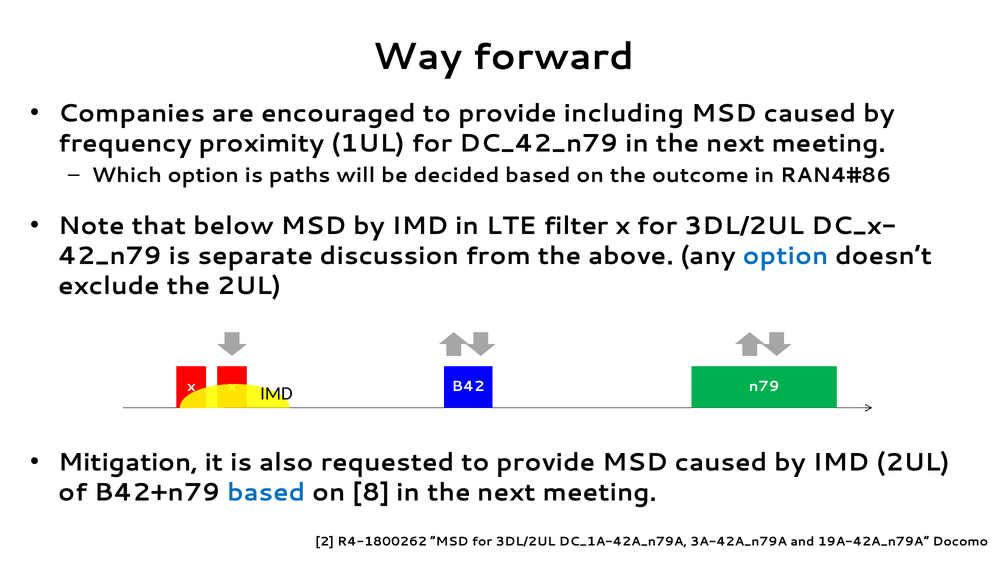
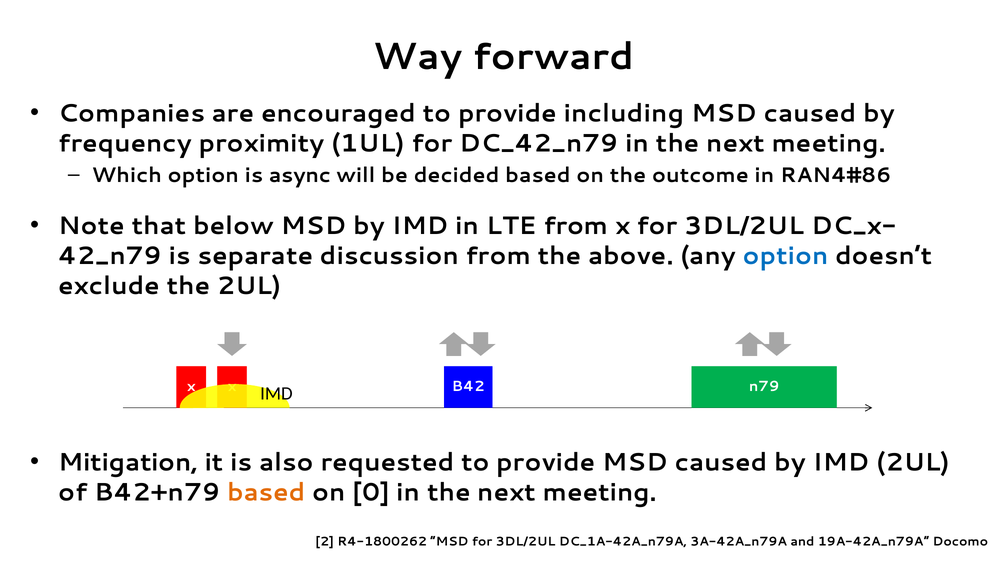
paths: paths -> async
LTE filter: filter -> from
based at (266, 493) colour: blue -> orange
8: 8 -> 0
